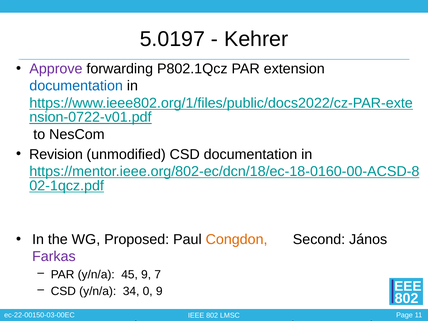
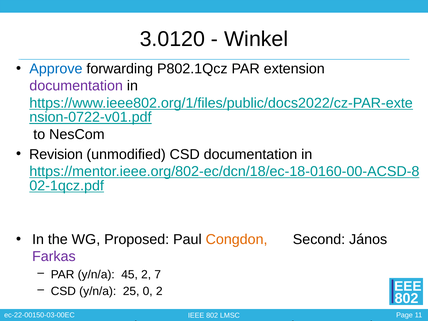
5.0197: 5.0197 -> 3.0120
Kehrer: Kehrer -> Winkel
Approve colour: purple -> blue
documentation at (76, 86) colour: blue -> purple
45 9: 9 -> 2
34: 34 -> 25
0 9: 9 -> 2
